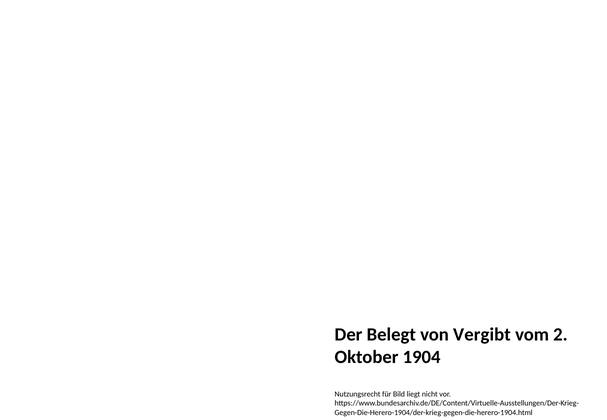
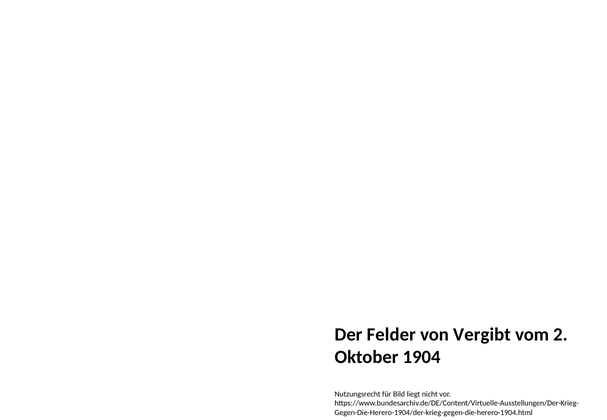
Belegt: Belegt -> Felder
